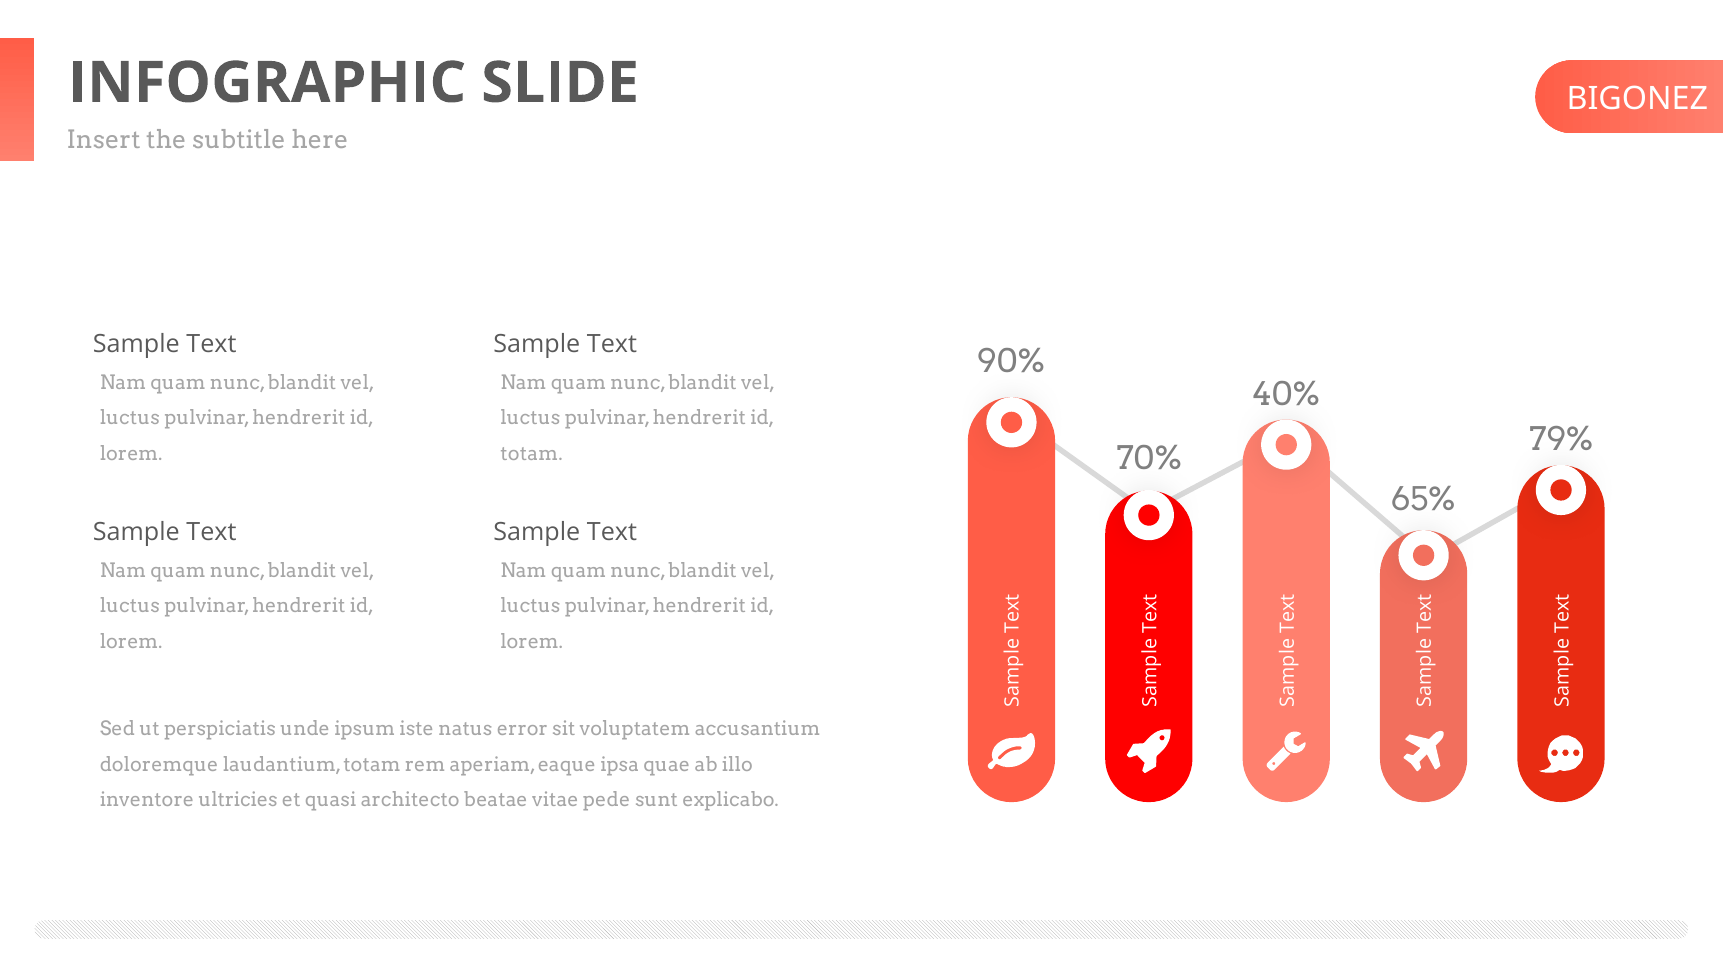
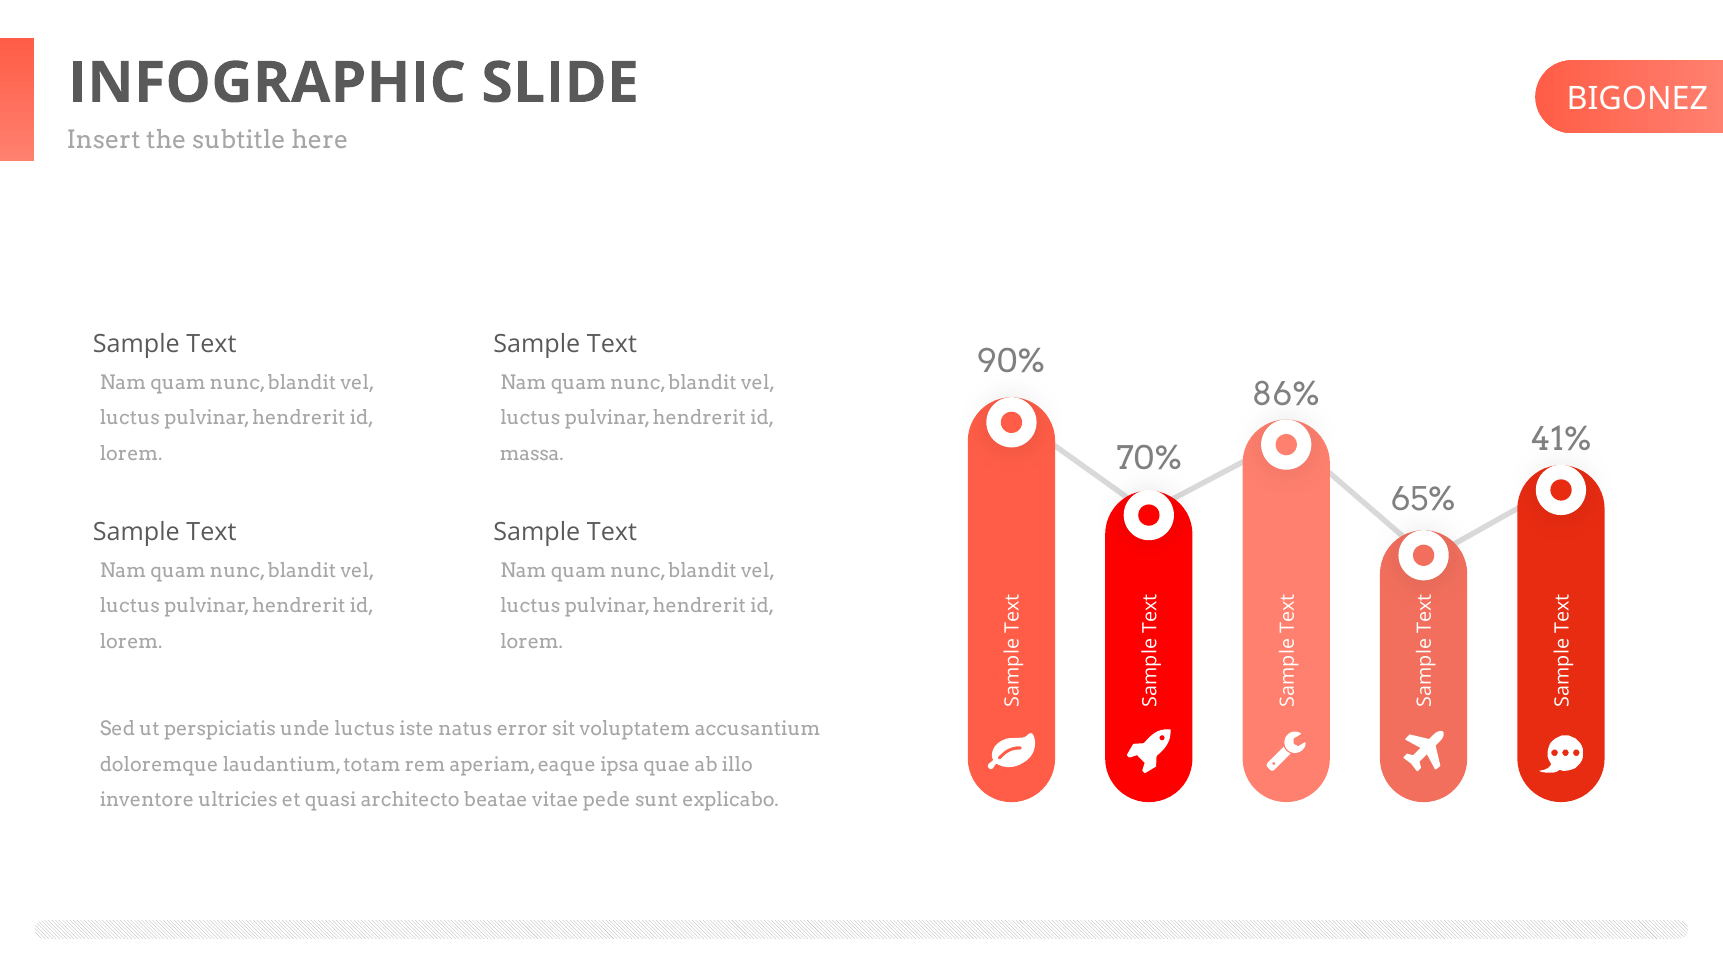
40%: 40% -> 86%
79%: 79% -> 41%
totam at (532, 454): totam -> massa
unde ipsum: ipsum -> luctus
